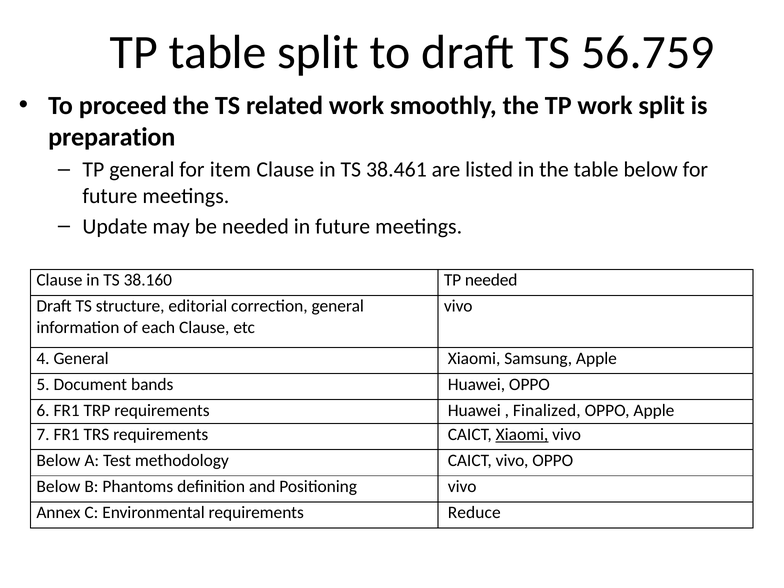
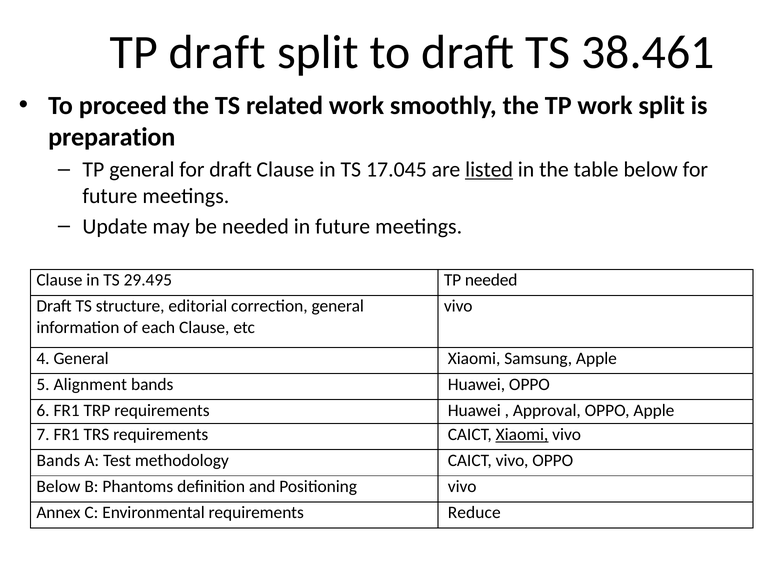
TP table: table -> draft
56.759: 56.759 -> 38.461
for item: item -> draft
38.461: 38.461 -> 17.045
listed underline: none -> present
38.160: 38.160 -> 29.495
Document: Document -> Alignment
Finalized: Finalized -> Approval
Below at (58, 461): Below -> Bands
